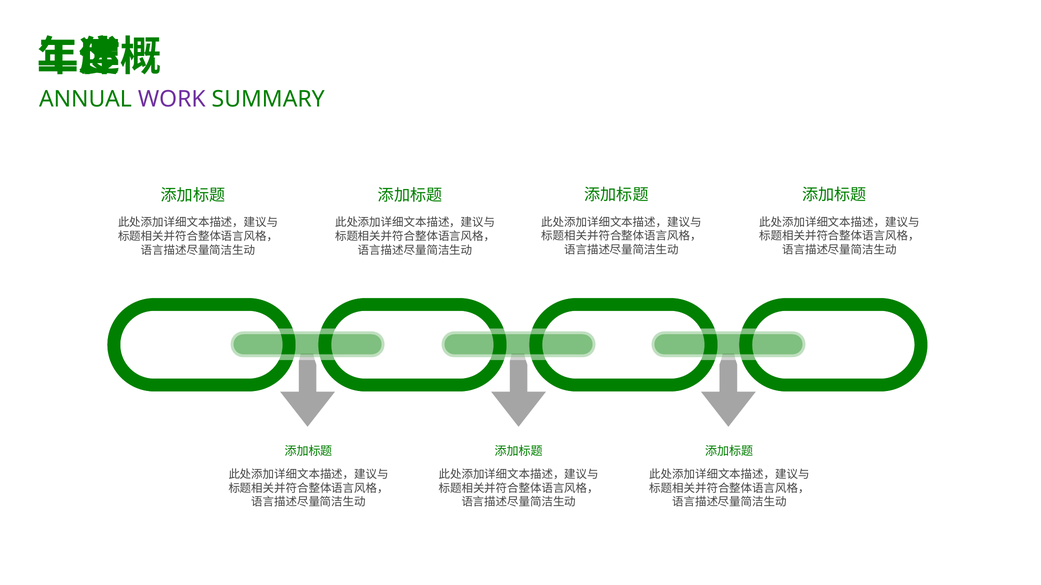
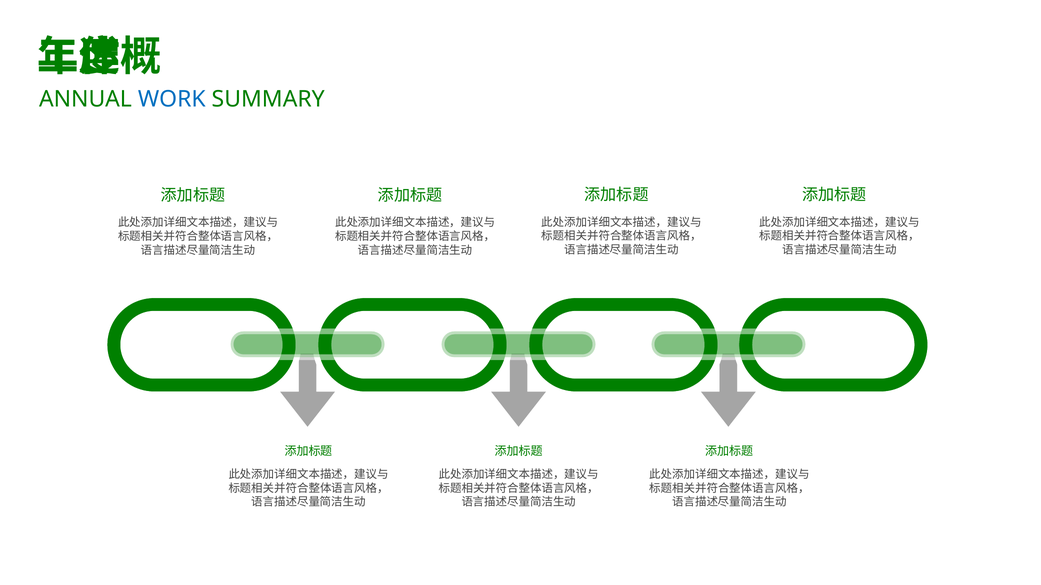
WORK colour: purple -> blue
